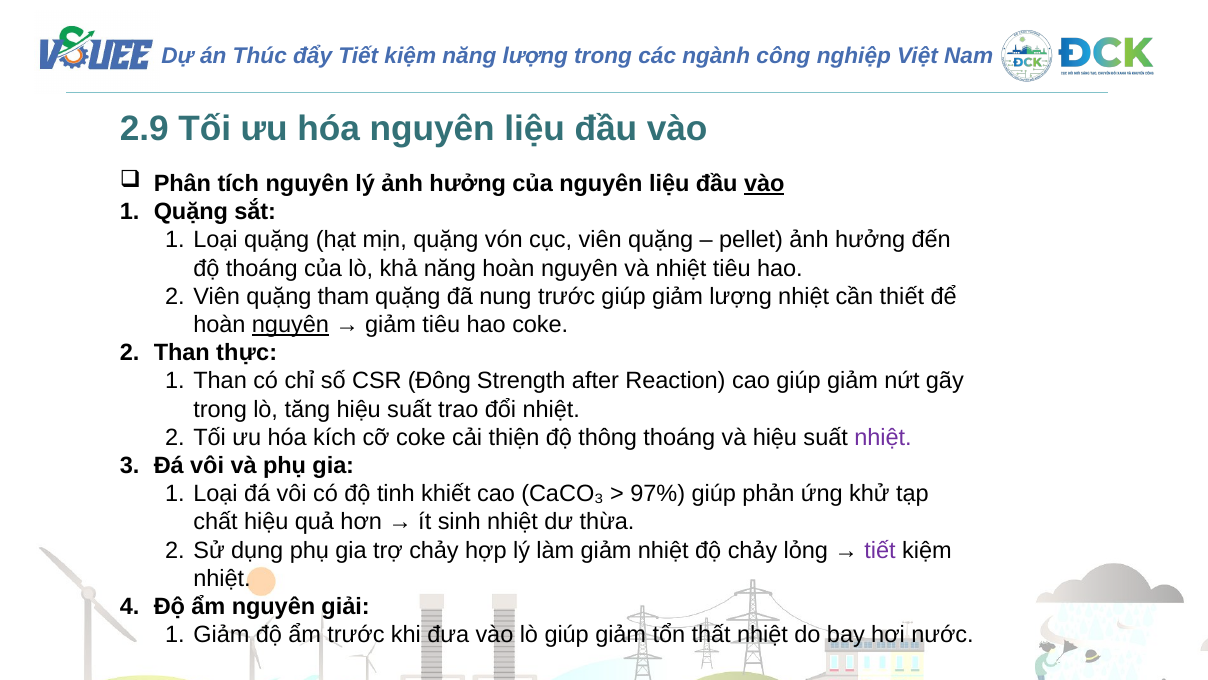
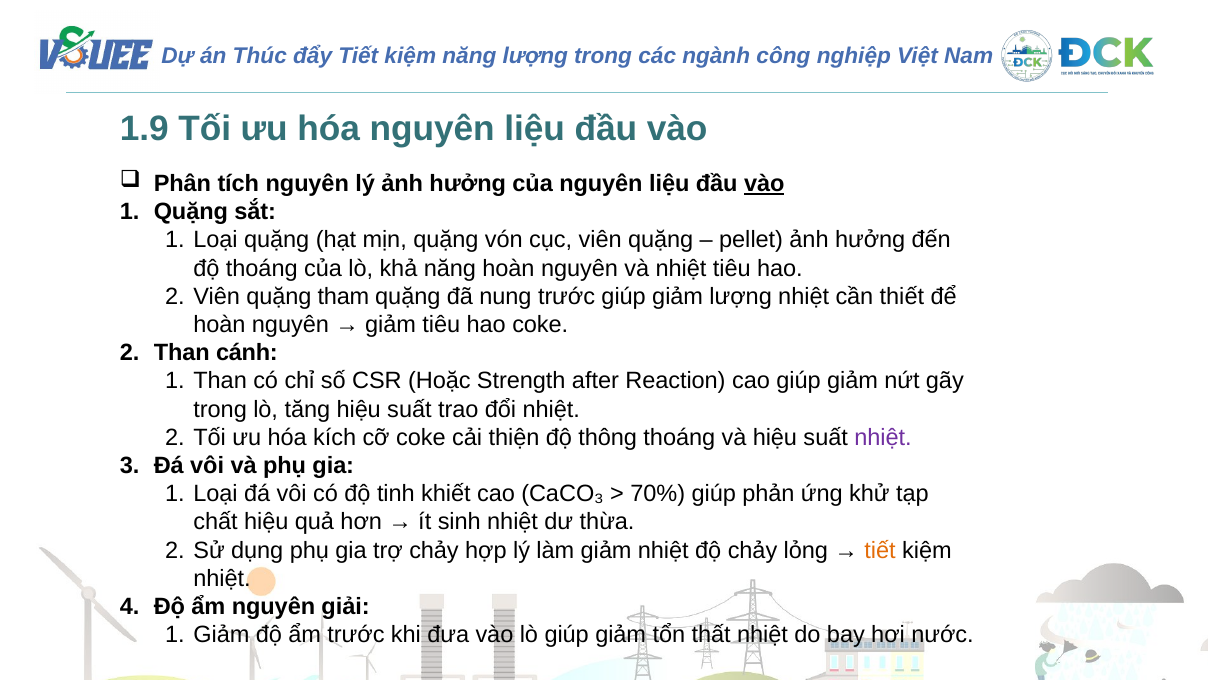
2.9: 2.9 -> 1.9
nguyên at (290, 324) underline: present -> none
thực: thực -> cánh
Đông: Đông -> Hoặc
97%: 97% -> 70%
tiết at (880, 550) colour: purple -> orange
